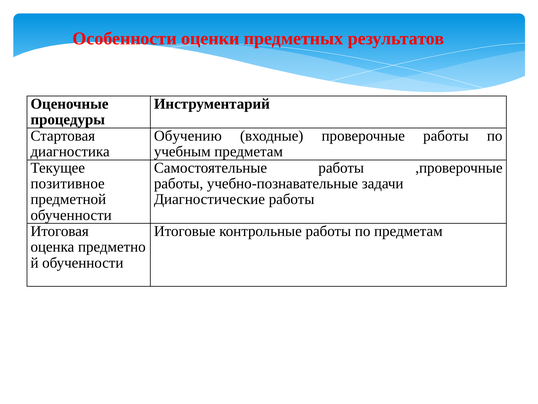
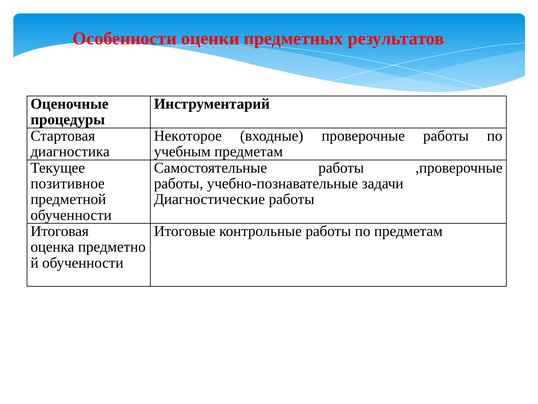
Обучению: Обучению -> Некоторое
